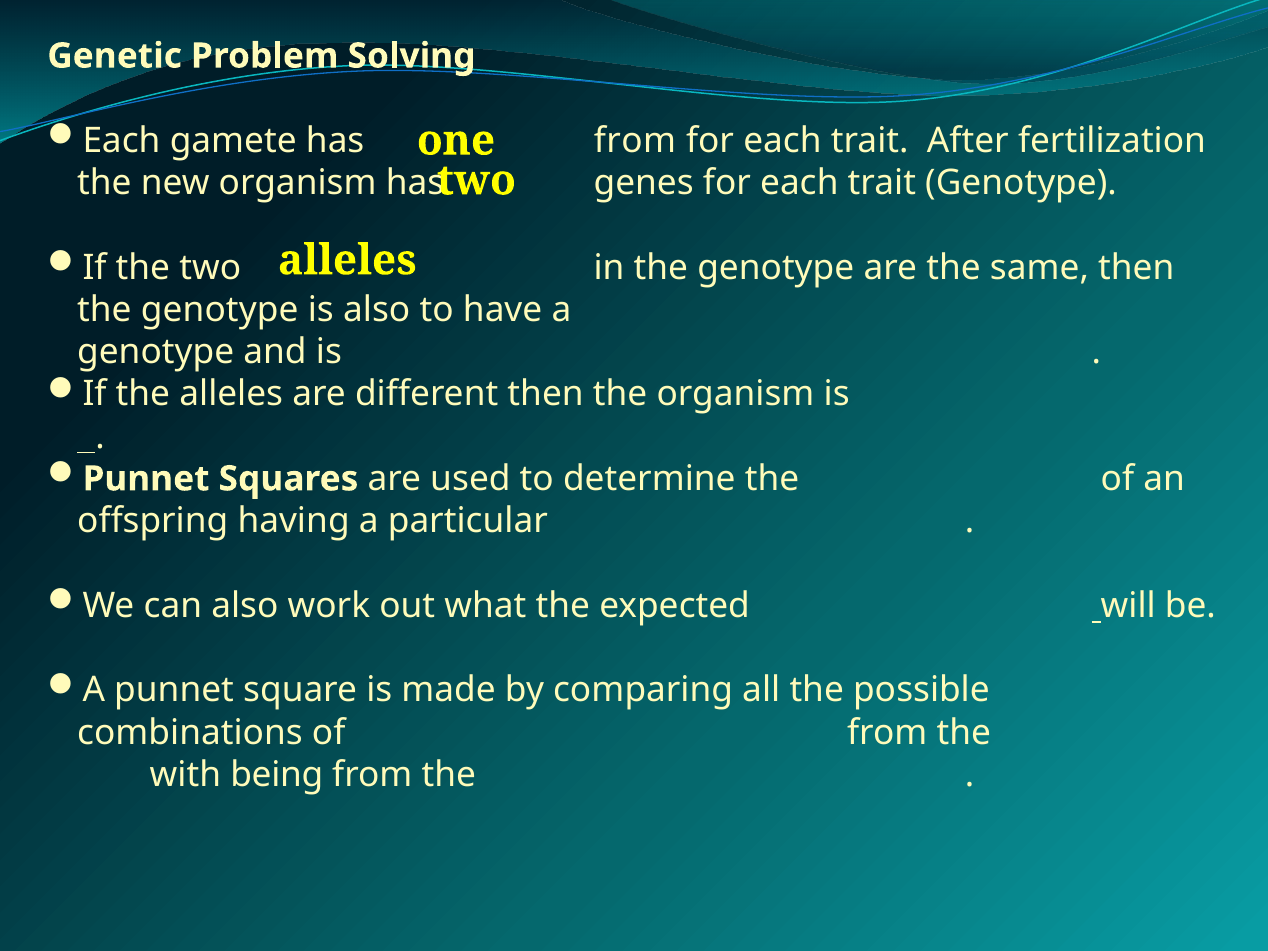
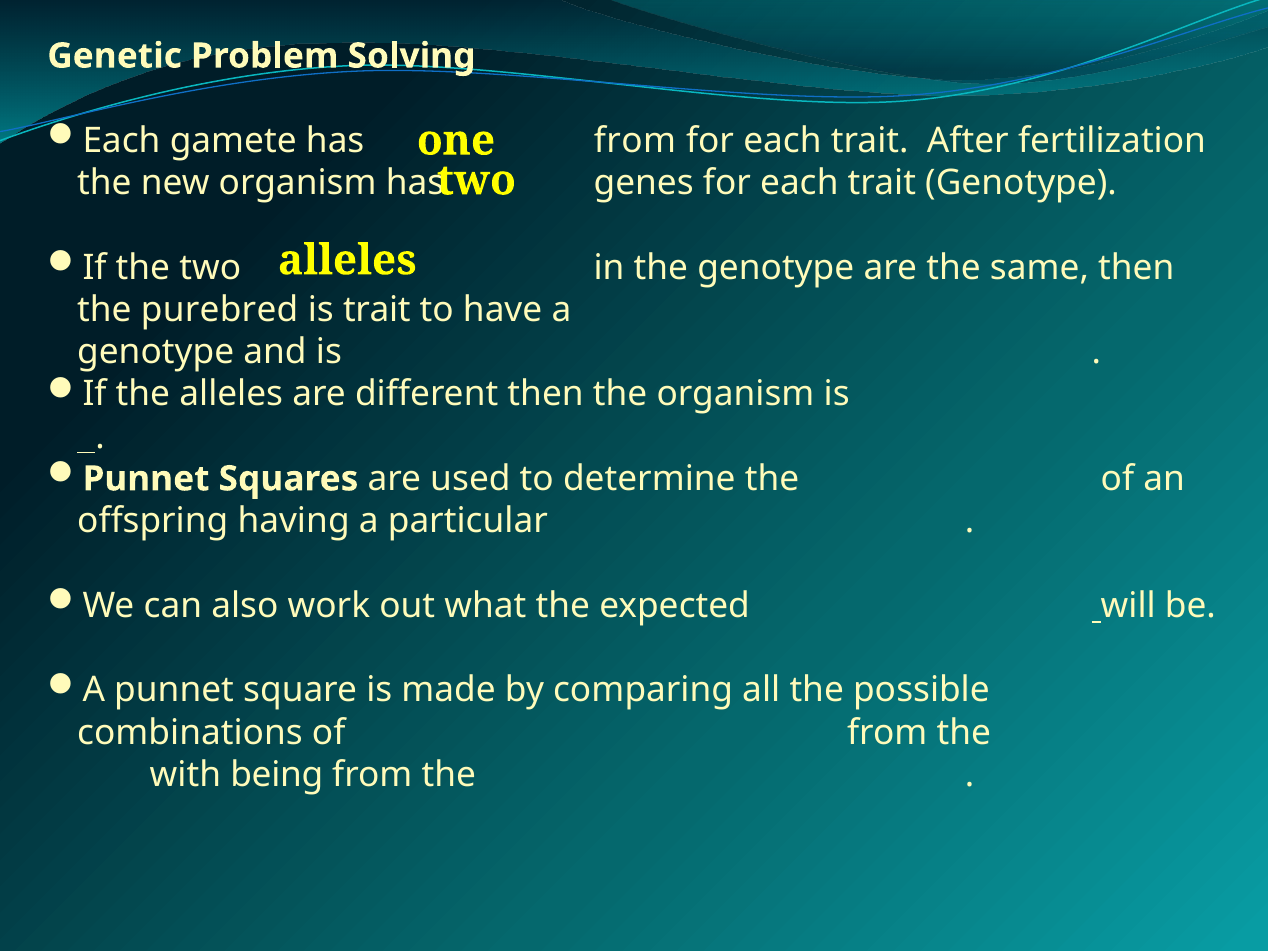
genotype at (220, 310): genotype -> purebred
is also: also -> trait
